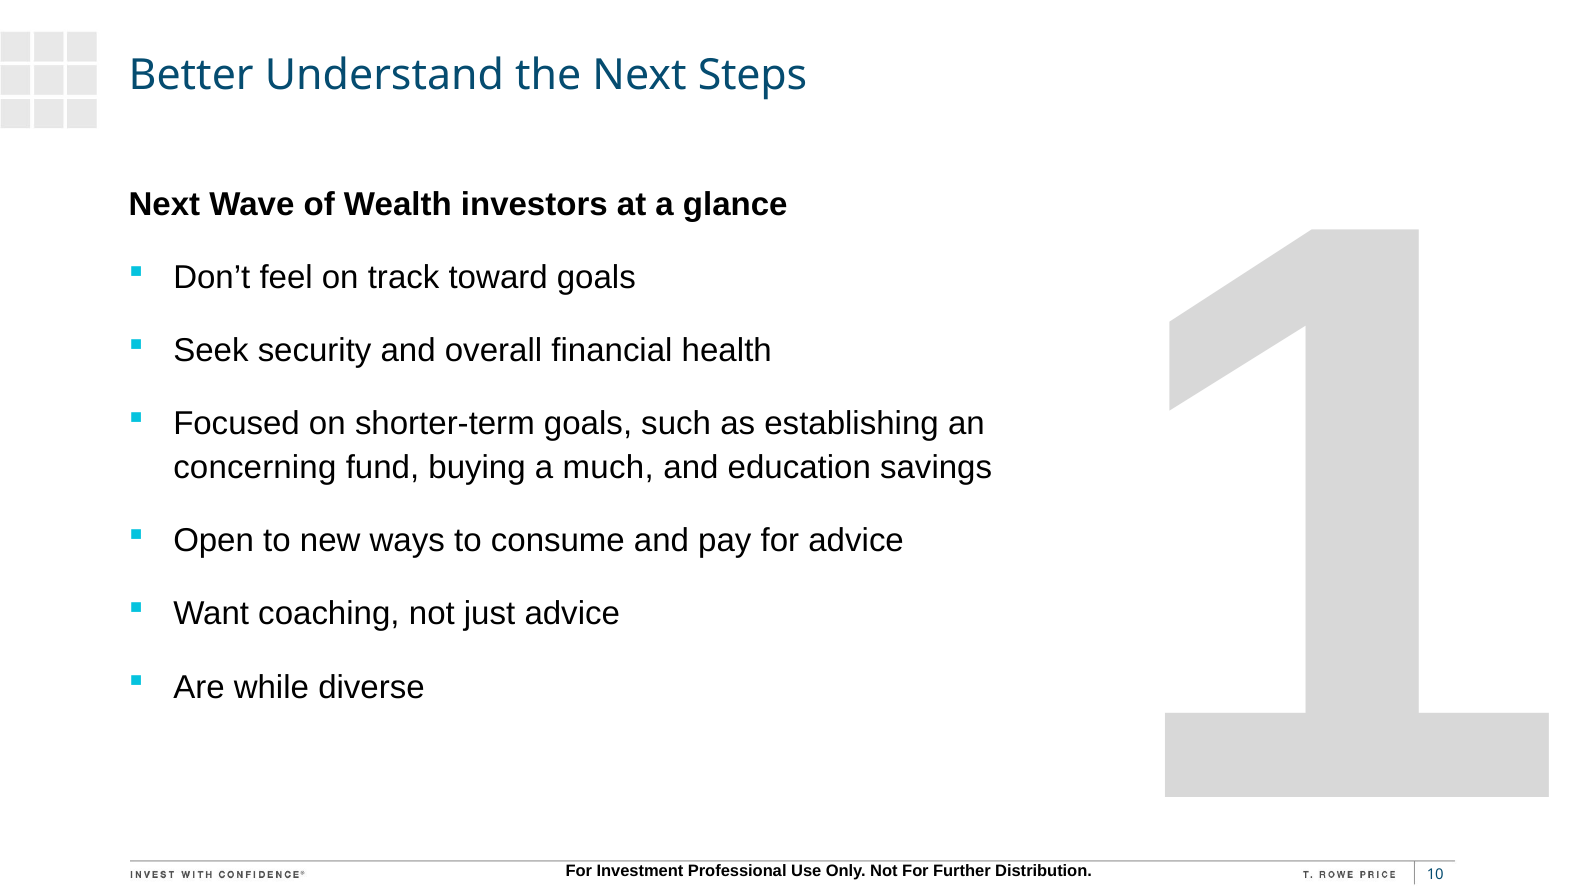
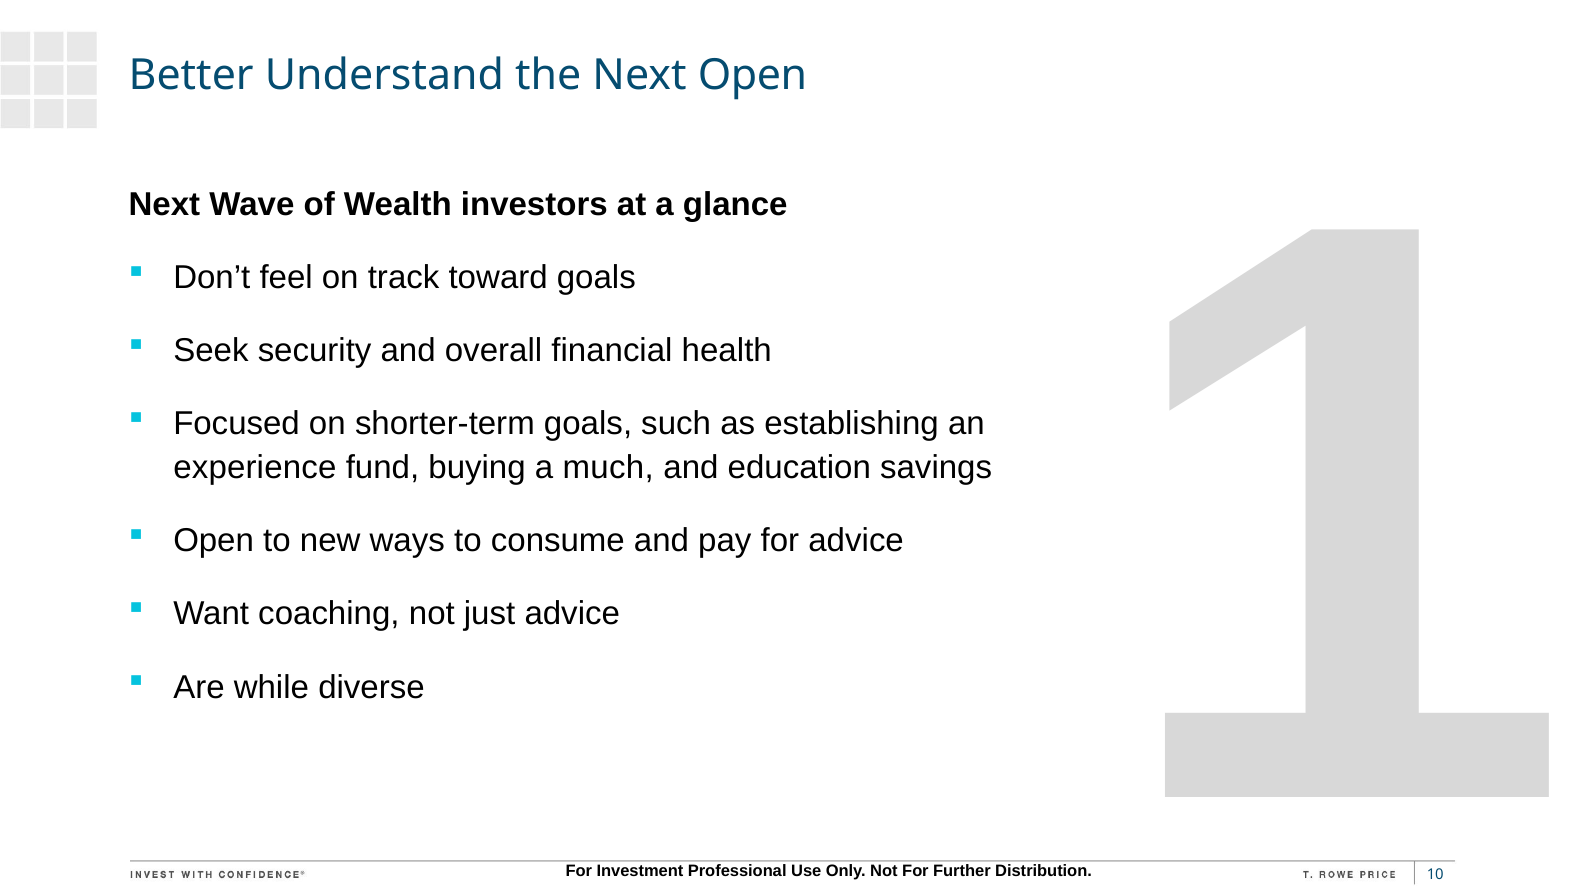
Next Steps: Steps -> Open
concerning: concerning -> experience
